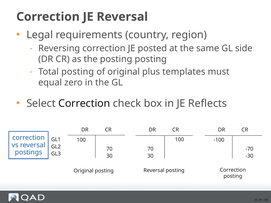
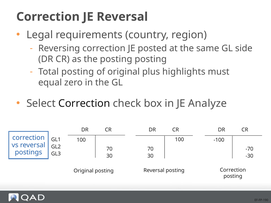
templates: templates -> highlights
Reflects: Reflects -> Analyze
